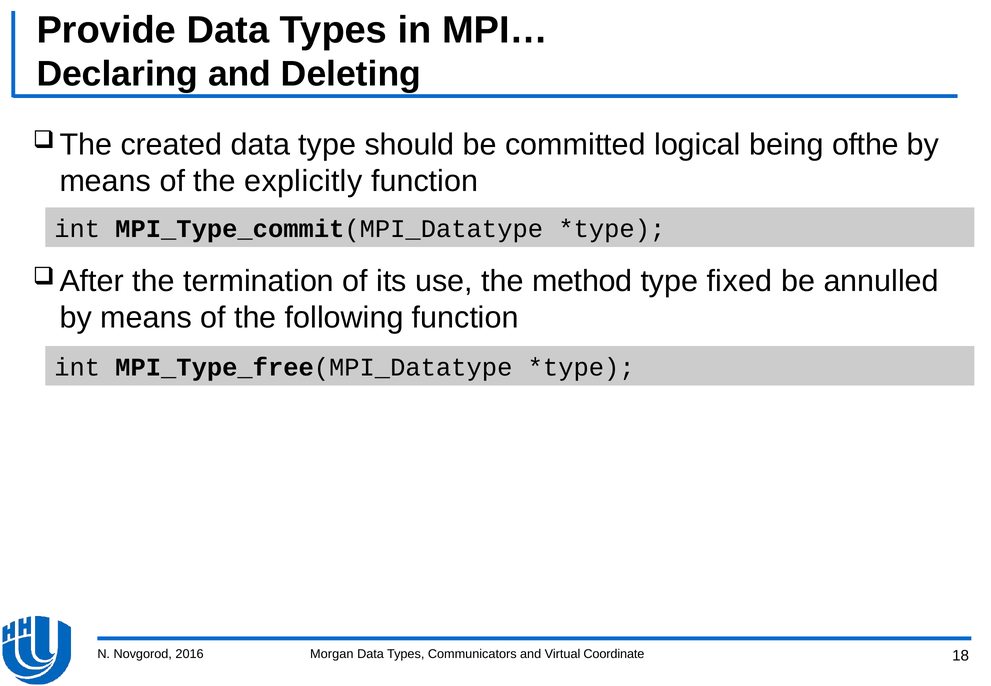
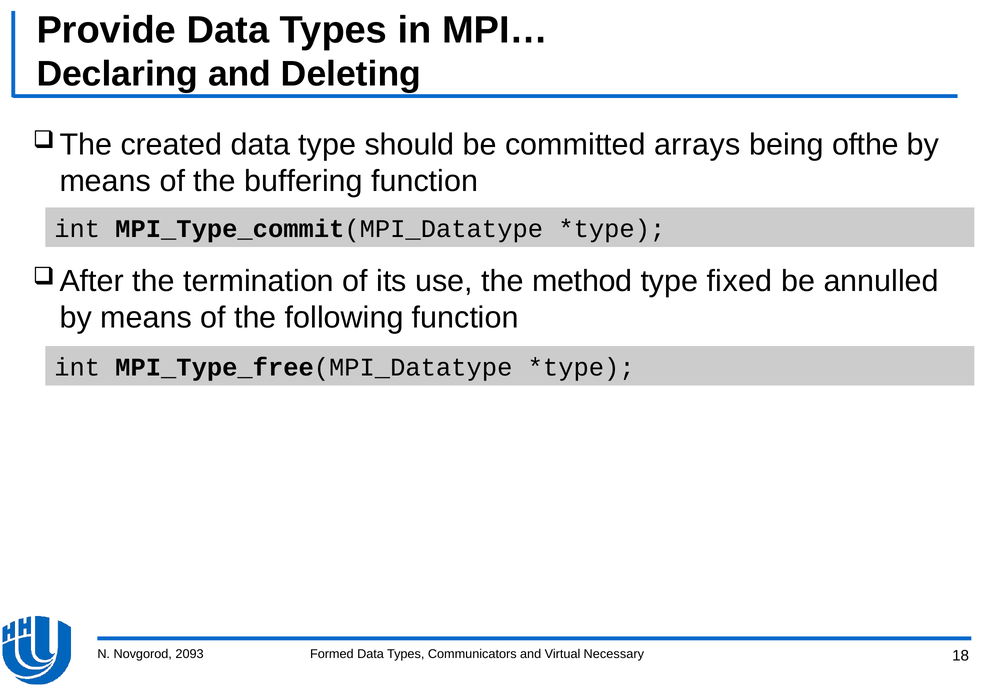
logical: logical -> arrays
explicitly: explicitly -> buffering
2016: 2016 -> 2093
Morgan: Morgan -> Formed
Coordinate: Coordinate -> Necessary
